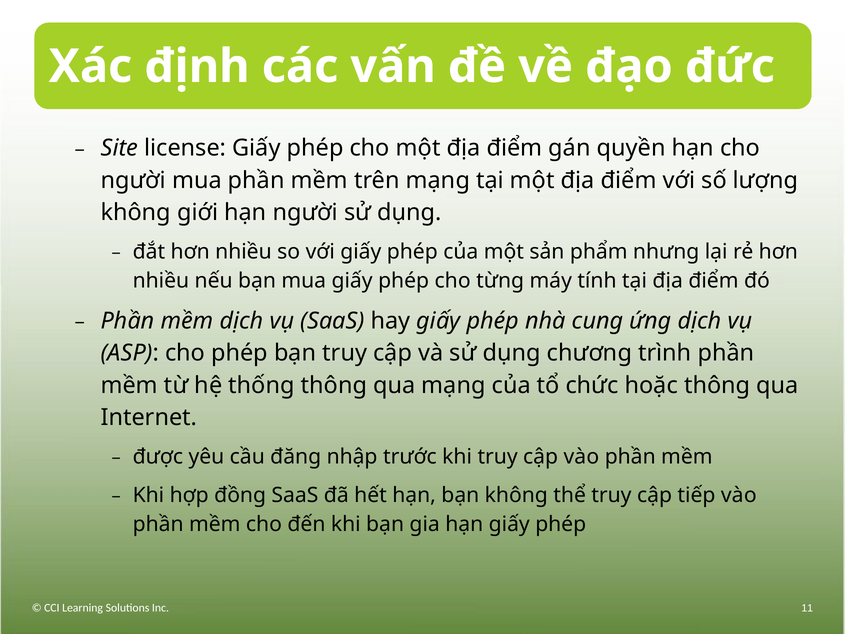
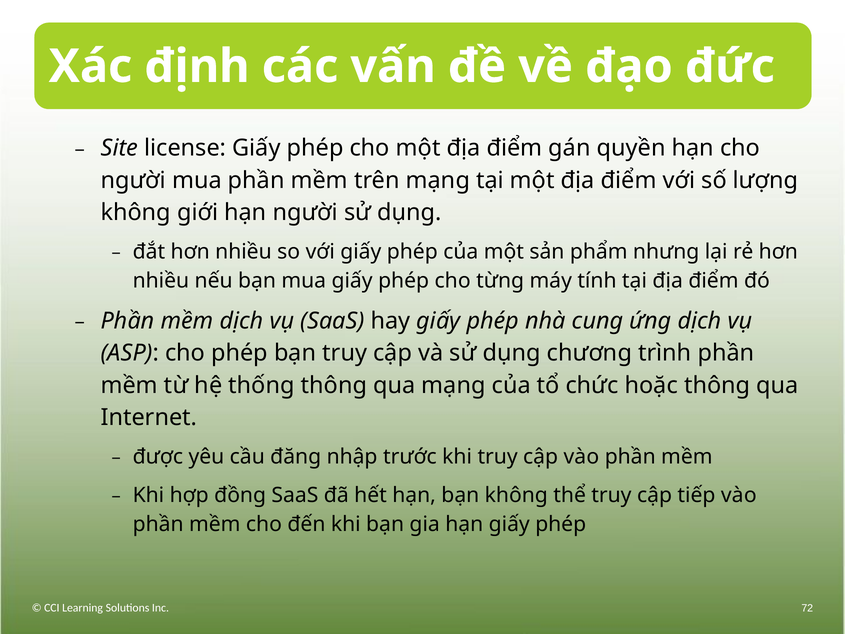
11: 11 -> 72
